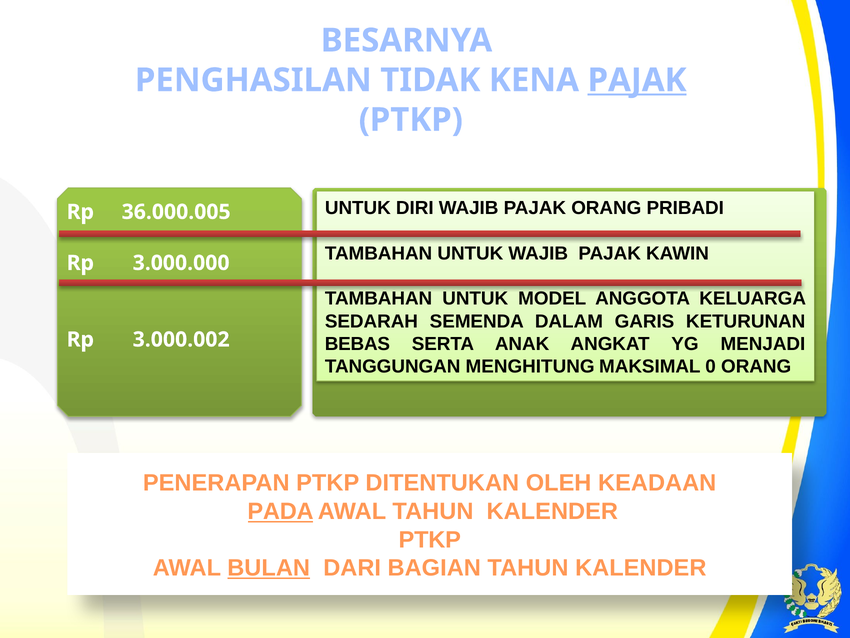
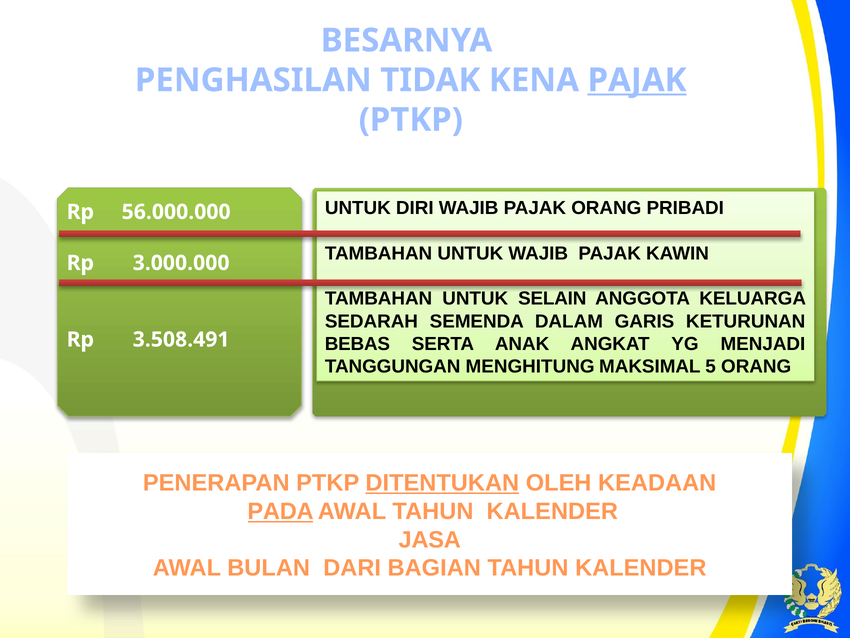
36.000.005: 36.000.005 -> 56.000.000
MODEL: MODEL -> SELAIN
3.000.002: 3.000.002 -> 3.508.491
0: 0 -> 5
DITENTUKAN underline: none -> present
PTKP at (430, 539): PTKP -> JASA
BULAN underline: present -> none
